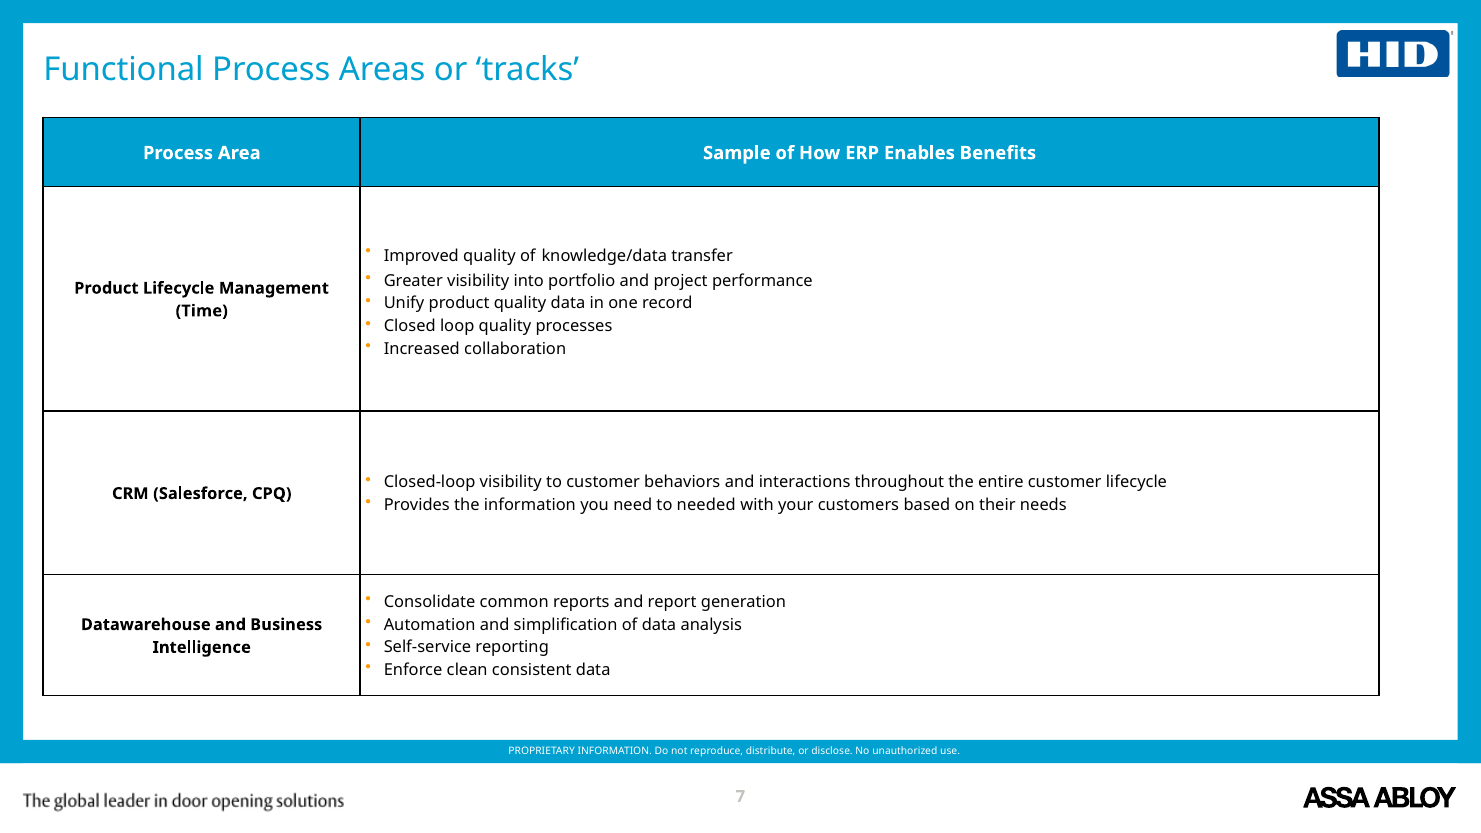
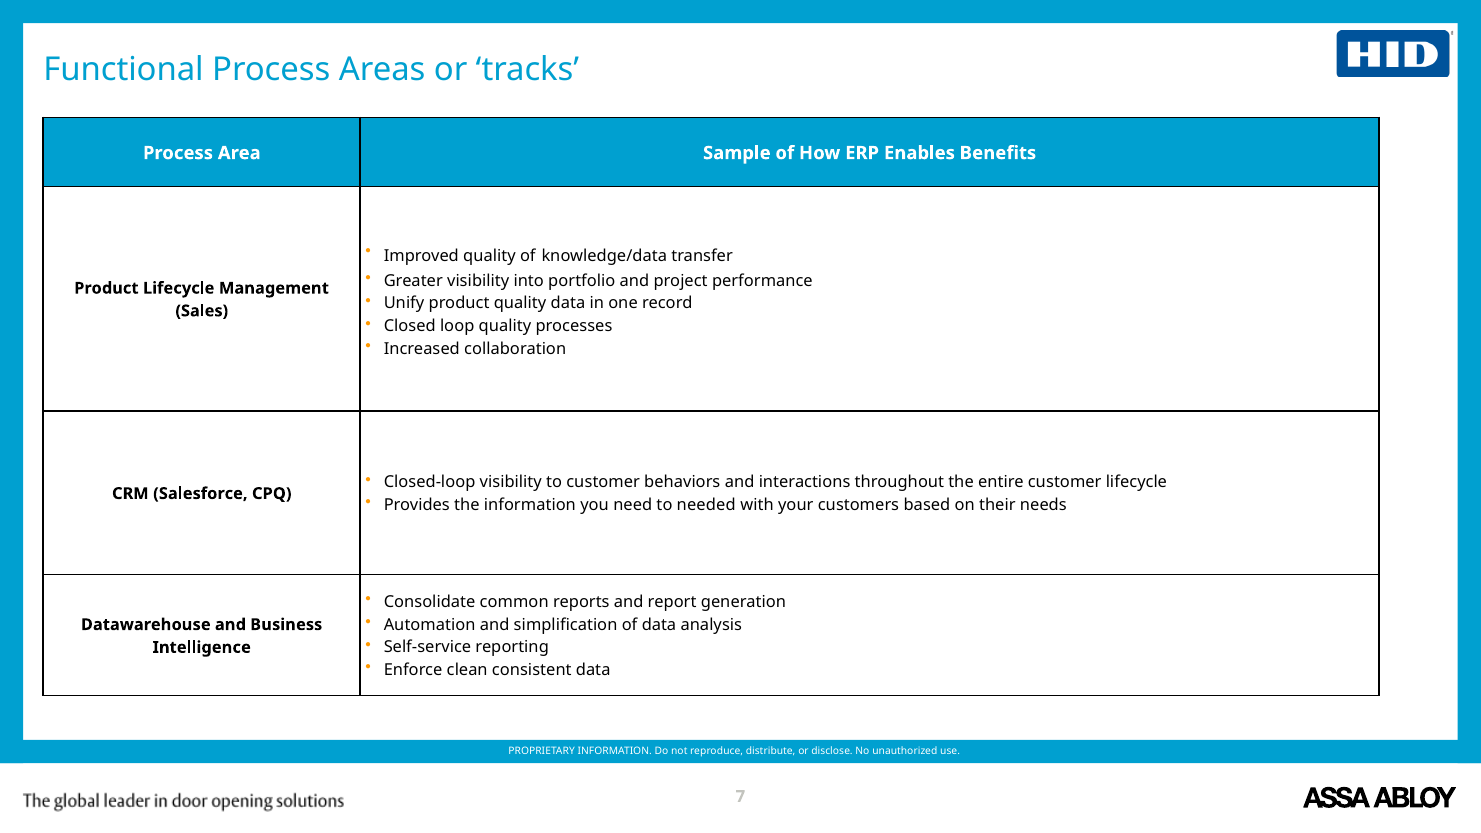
Time: Time -> Sales
